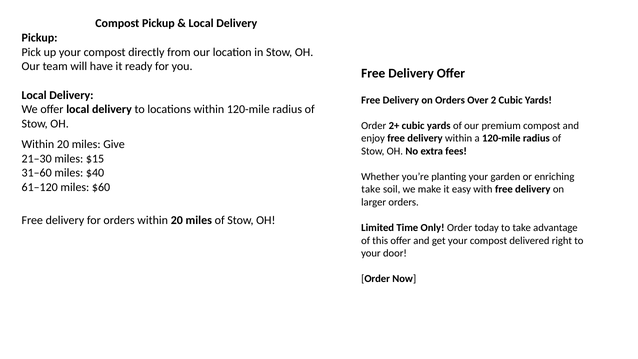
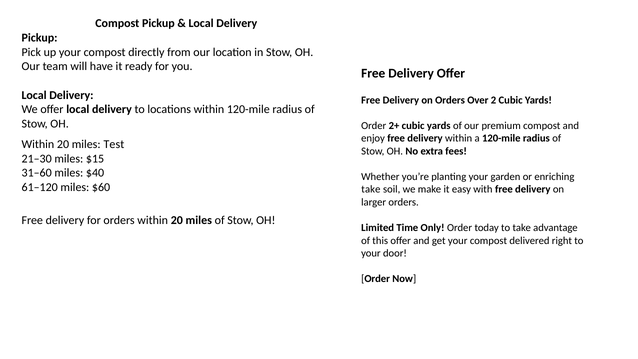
Give: Give -> Test
